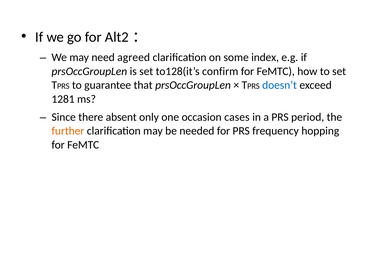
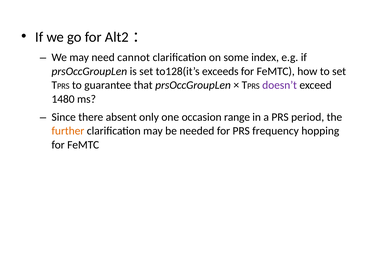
agreed: agreed -> cannot
confirm: confirm -> exceeds
doesn’t colour: blue -> purple
1281: 1281 -> 1480
cases: cases -> range
